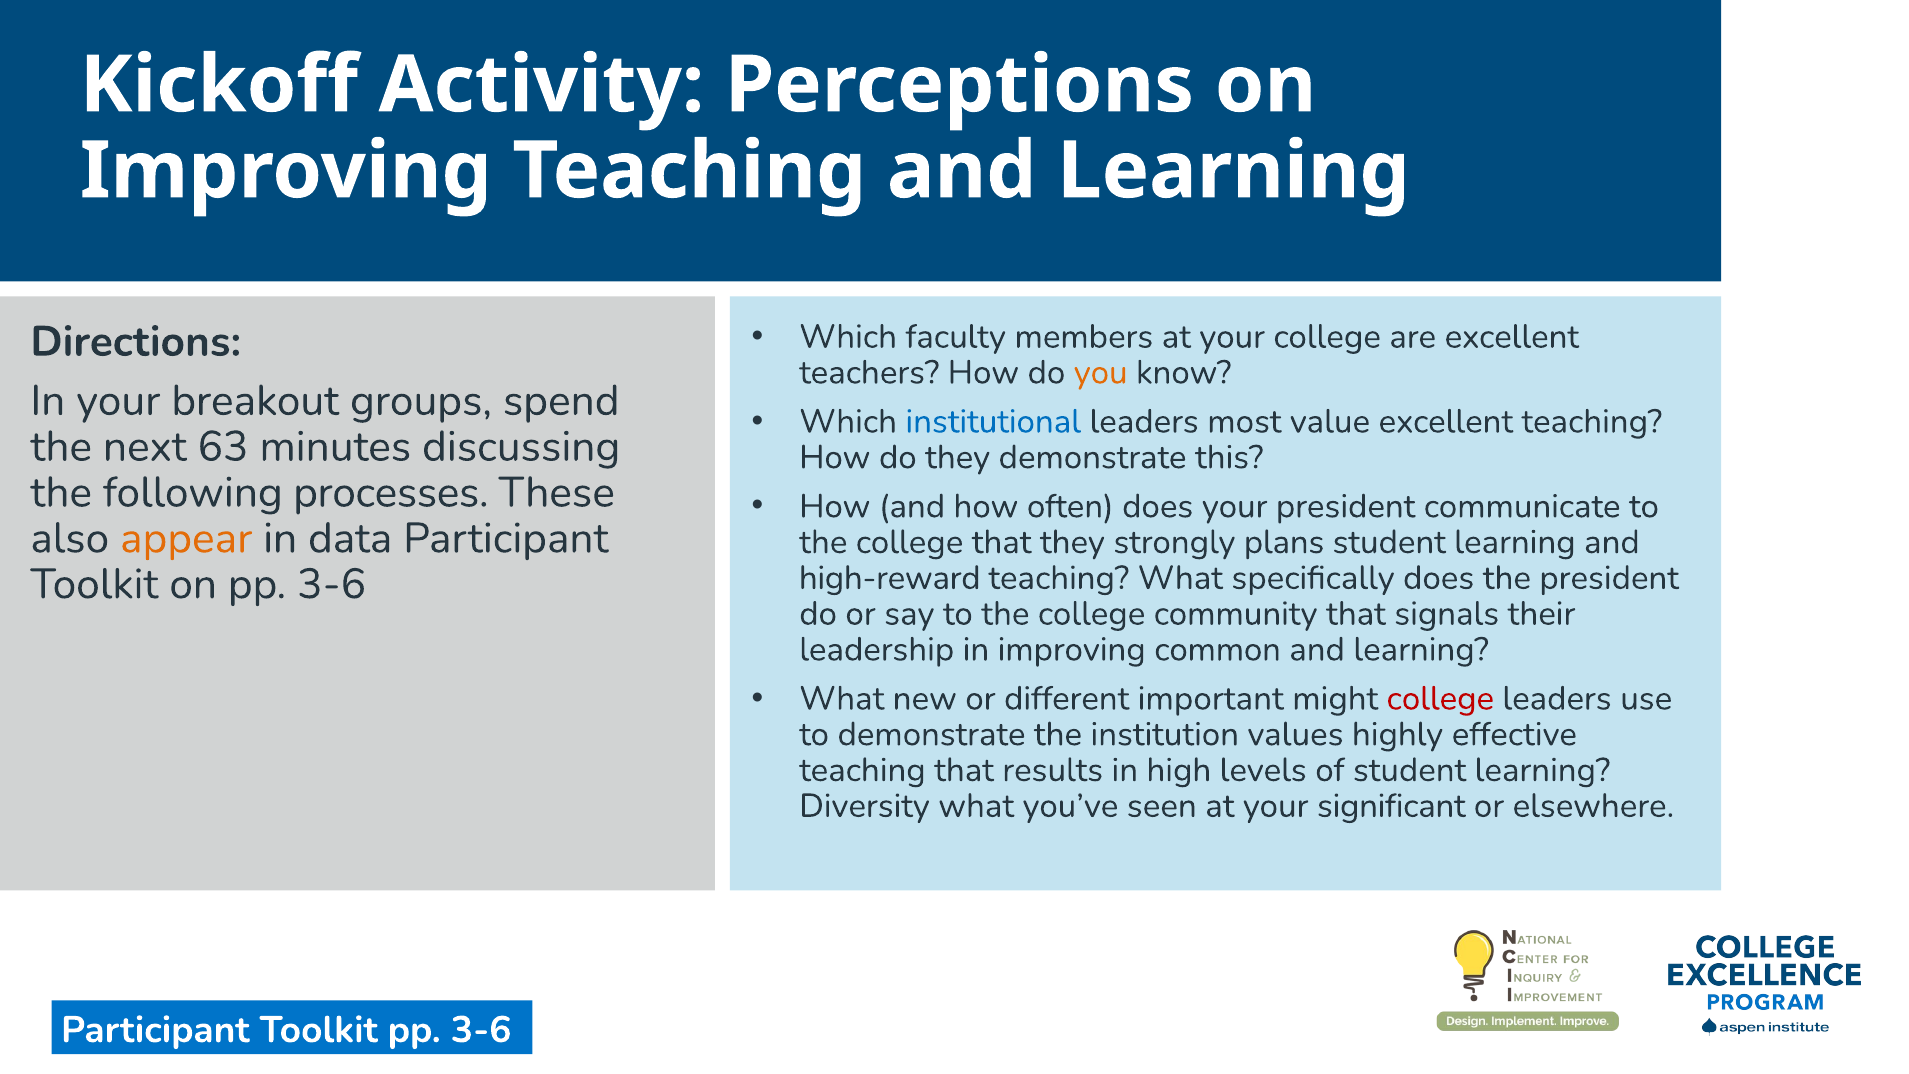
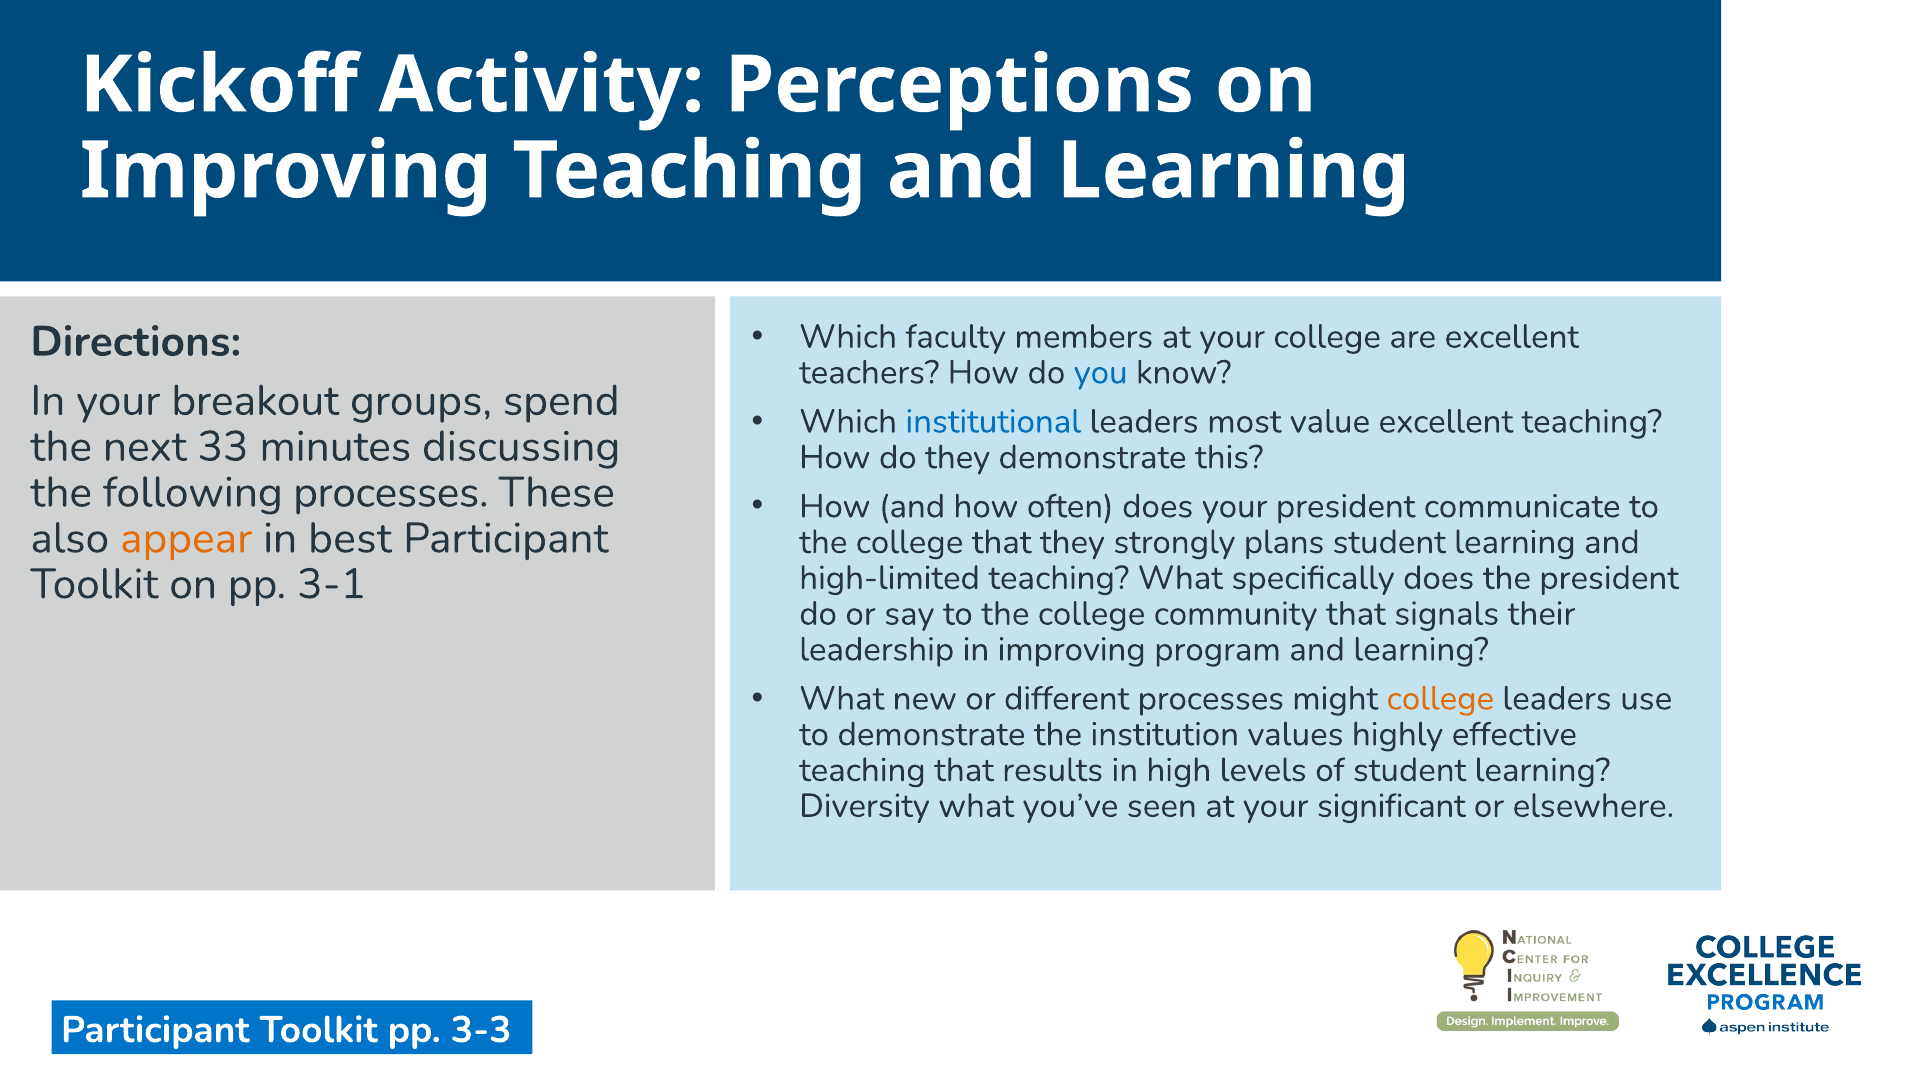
you colour: orange -> blue
63: 63 -> 33
data: data -> best
high-reward: high-reward -> high-limited
on pp 3-6: 3-6 -> 3-1
common: common -> program
different important: important -> processes
college at (1440, 698) colour: red -> orange
Toolkit pp 3-6: 3-6 -> 3-3
